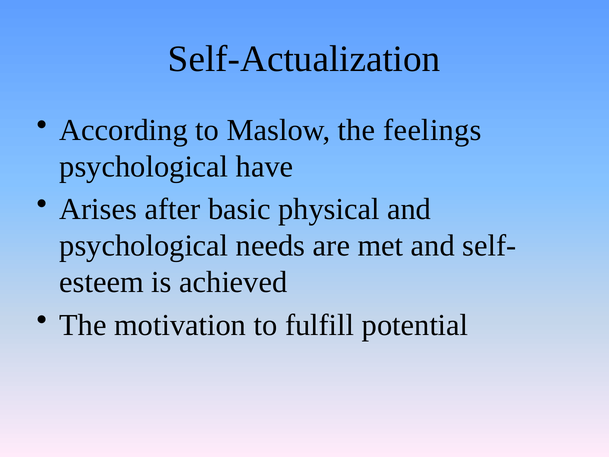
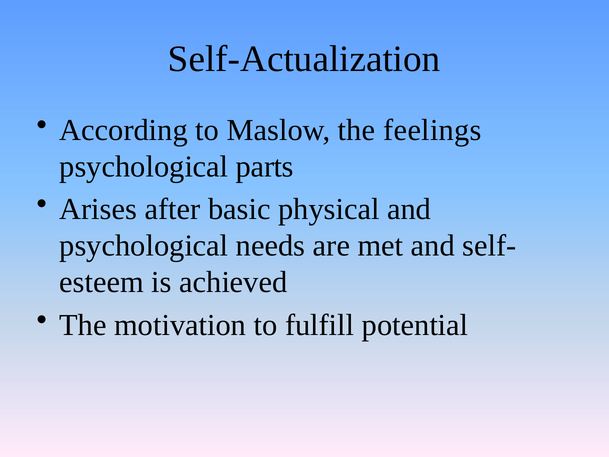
have: have -> parts
